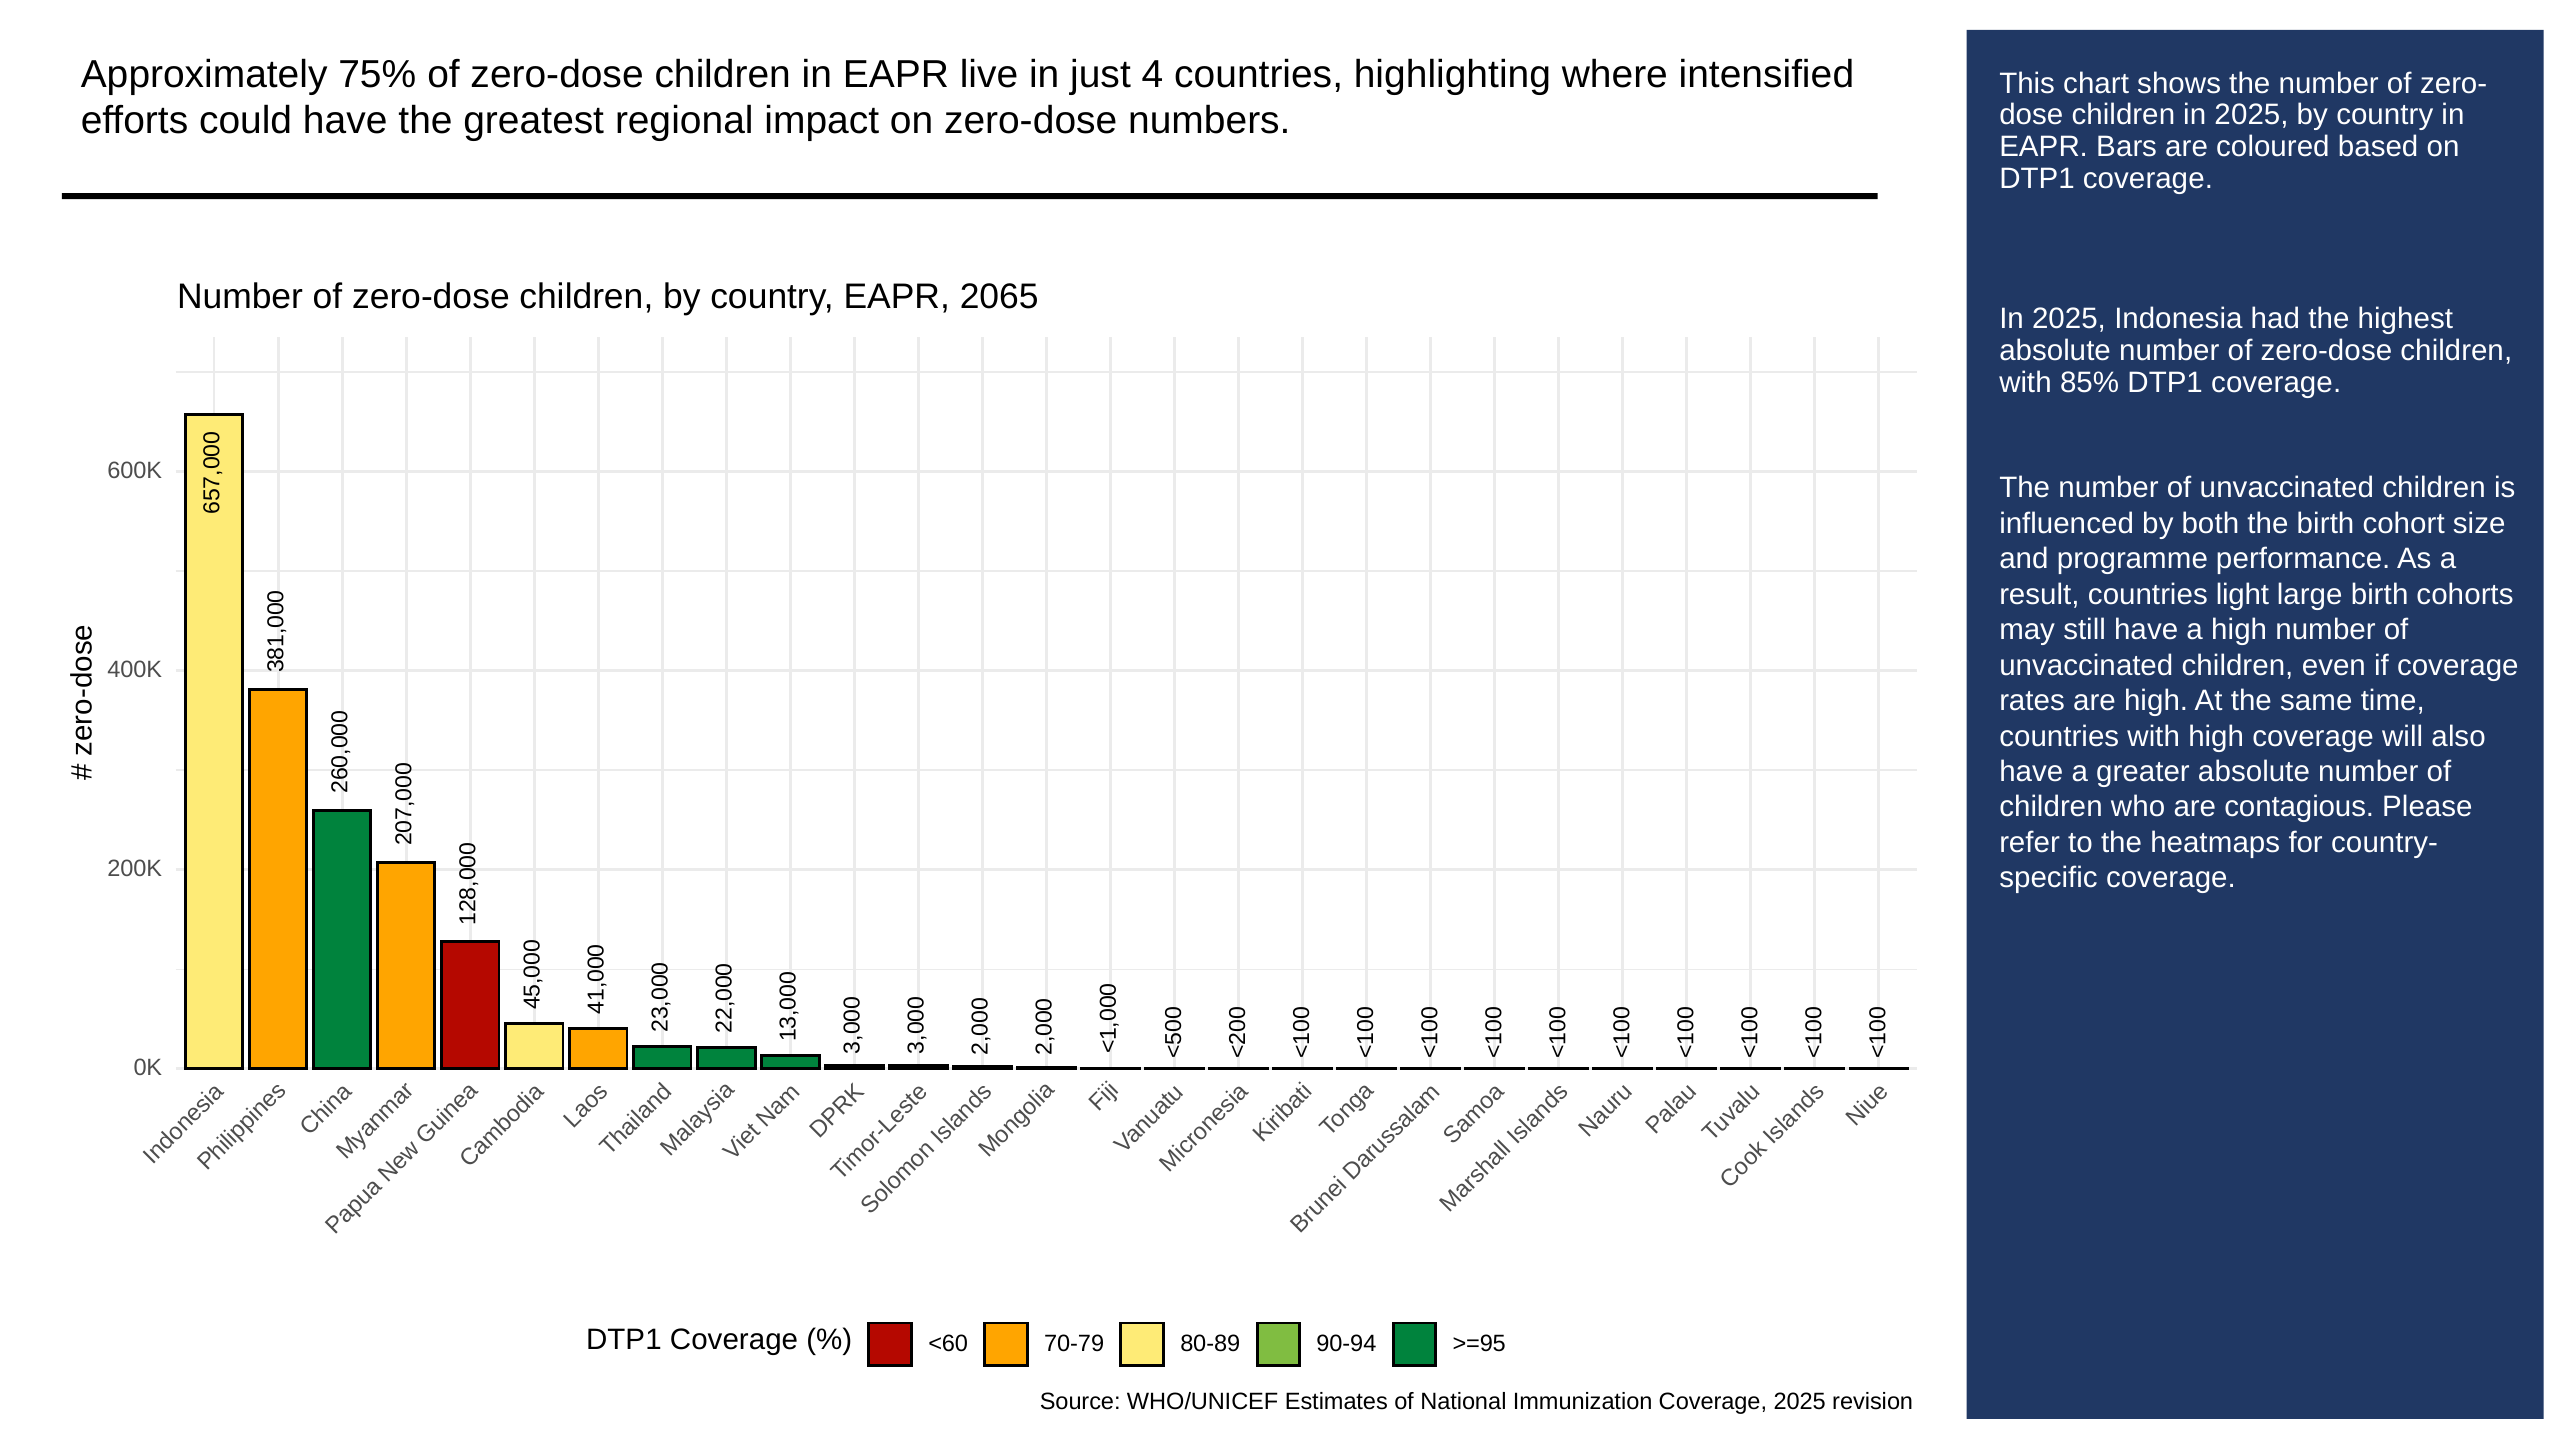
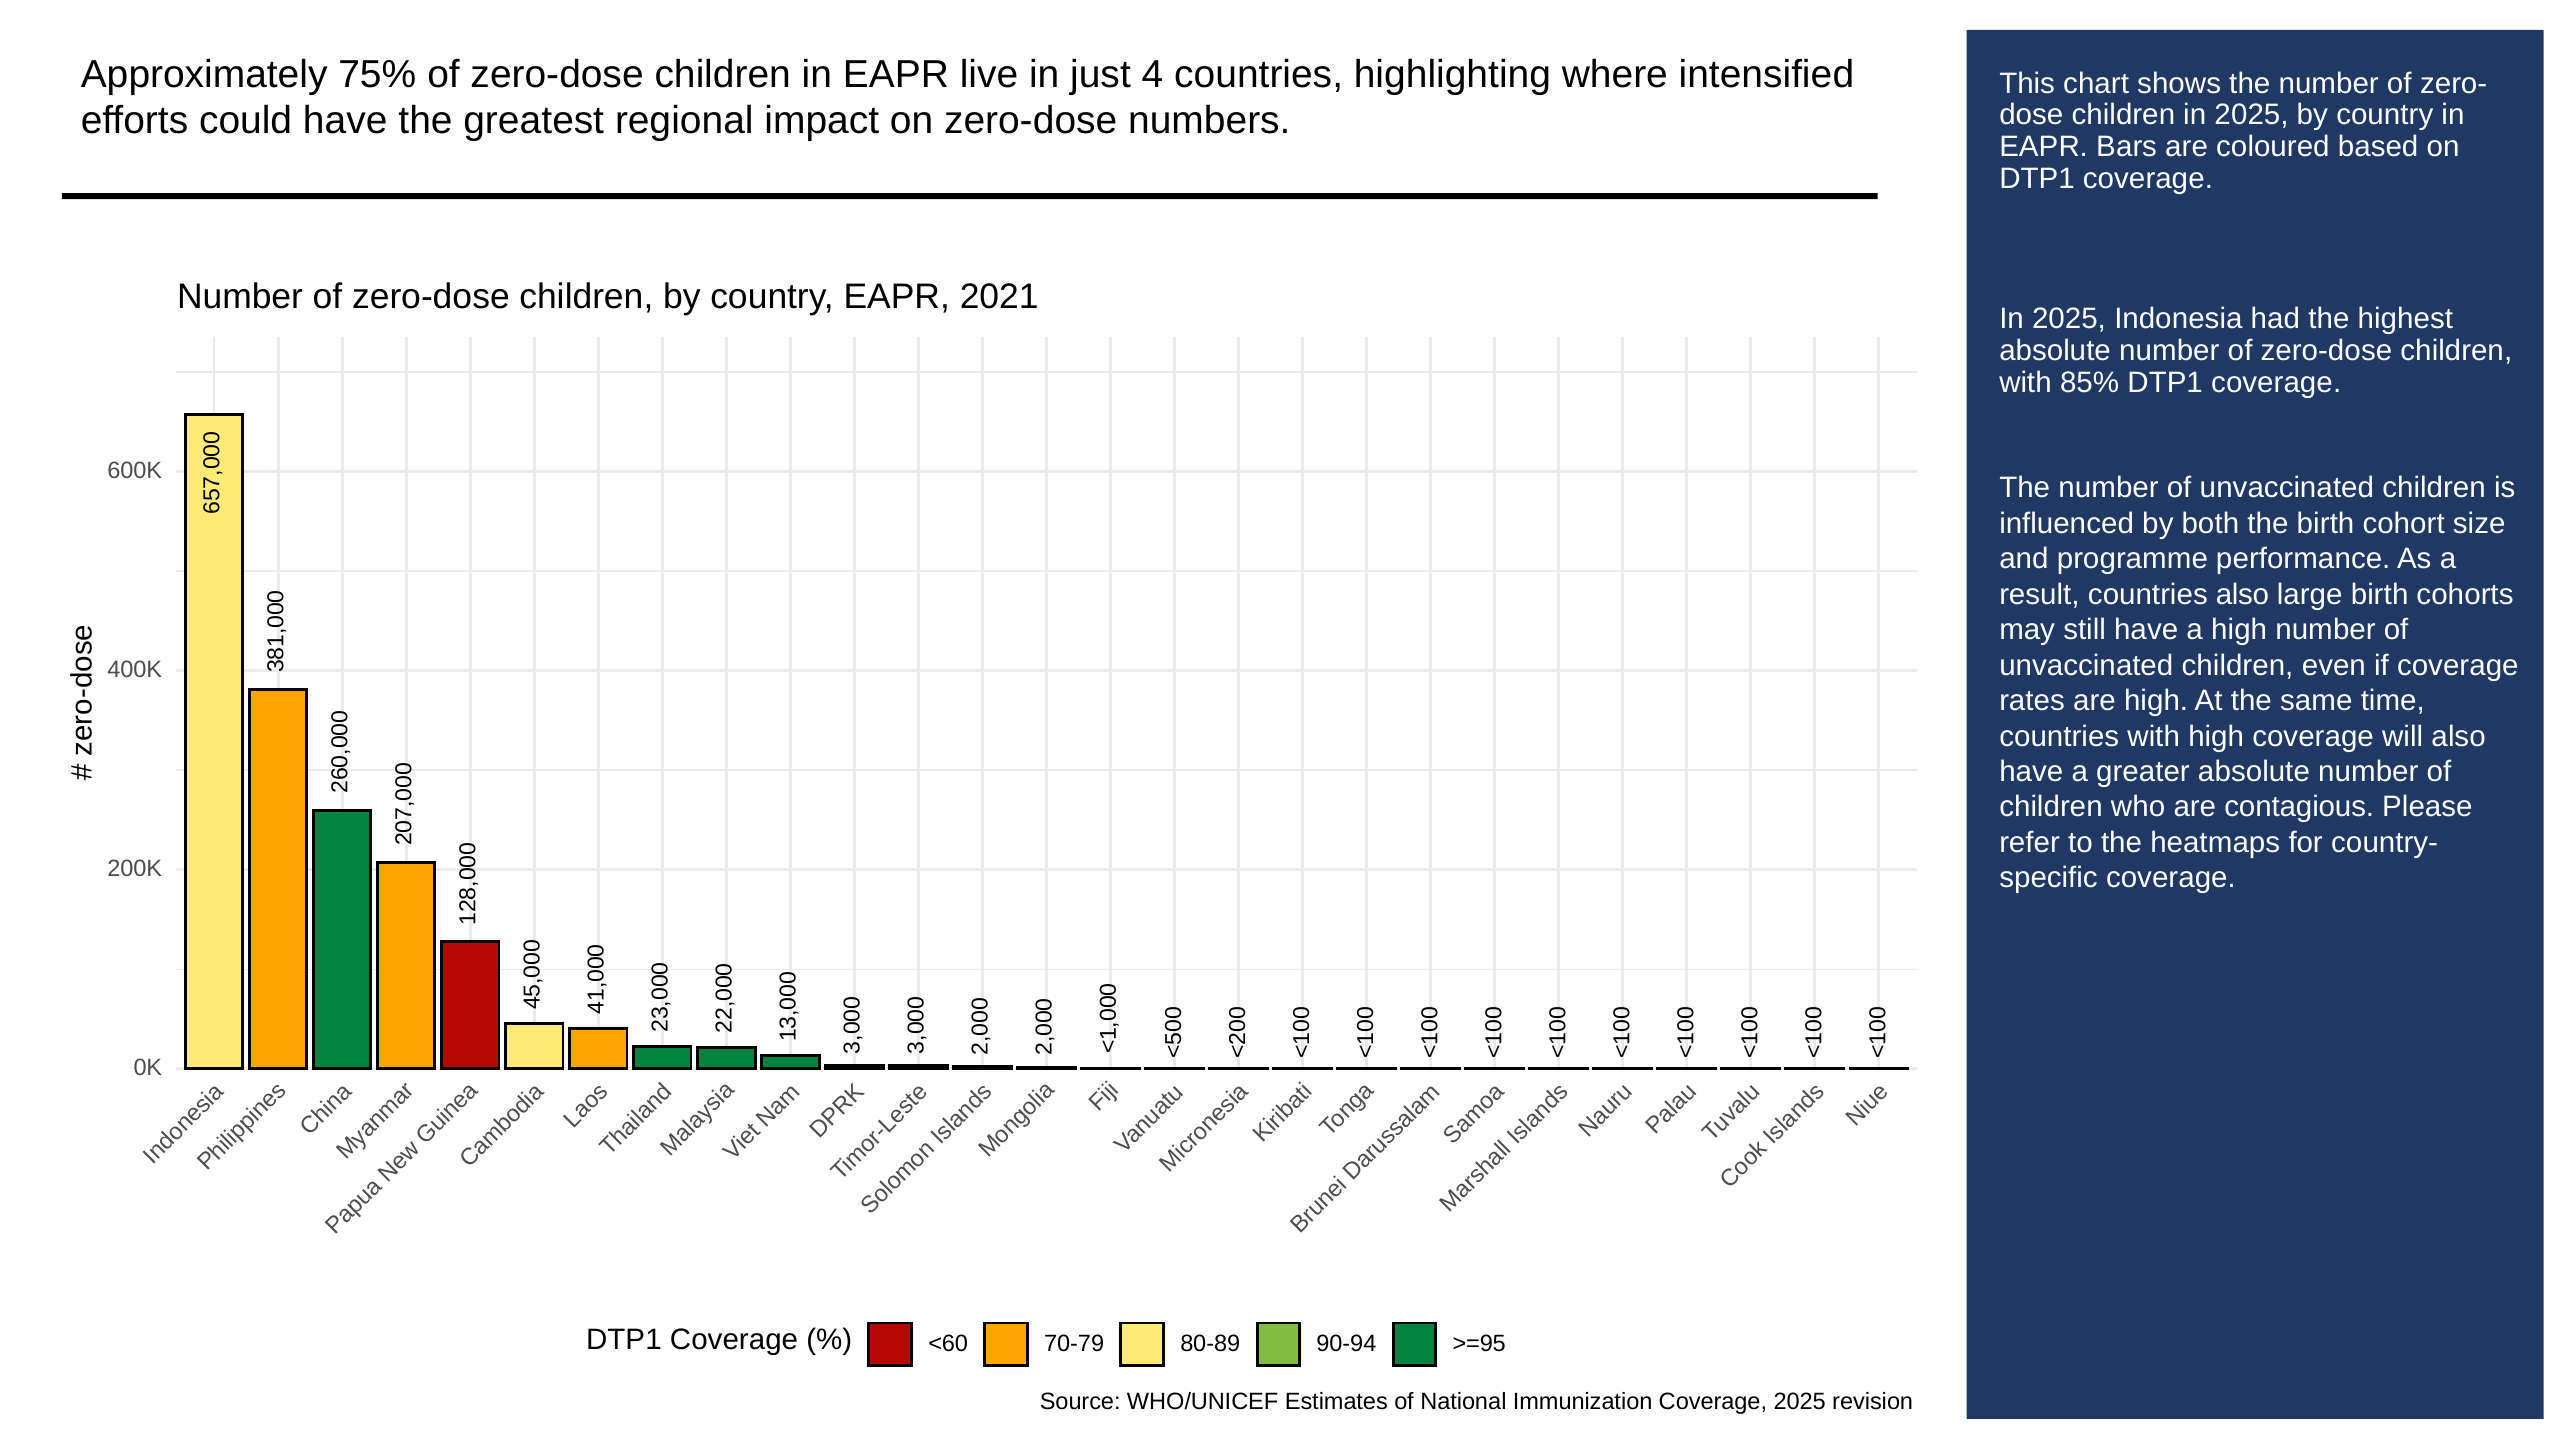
2065: 2065 -> 2021
countries light: light -> also
